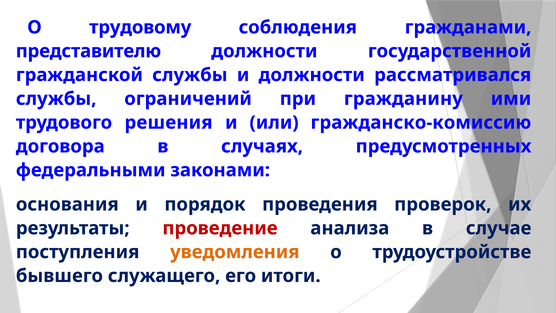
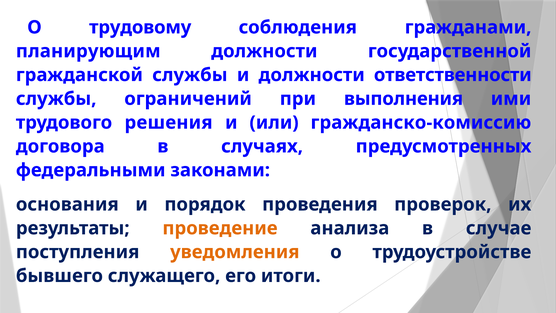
представителю: представителю -> планирующим
рассматривался: рассматривался -> ответственности
гражданину: гражданину -> выполнения
проведение colour: red -> orange
